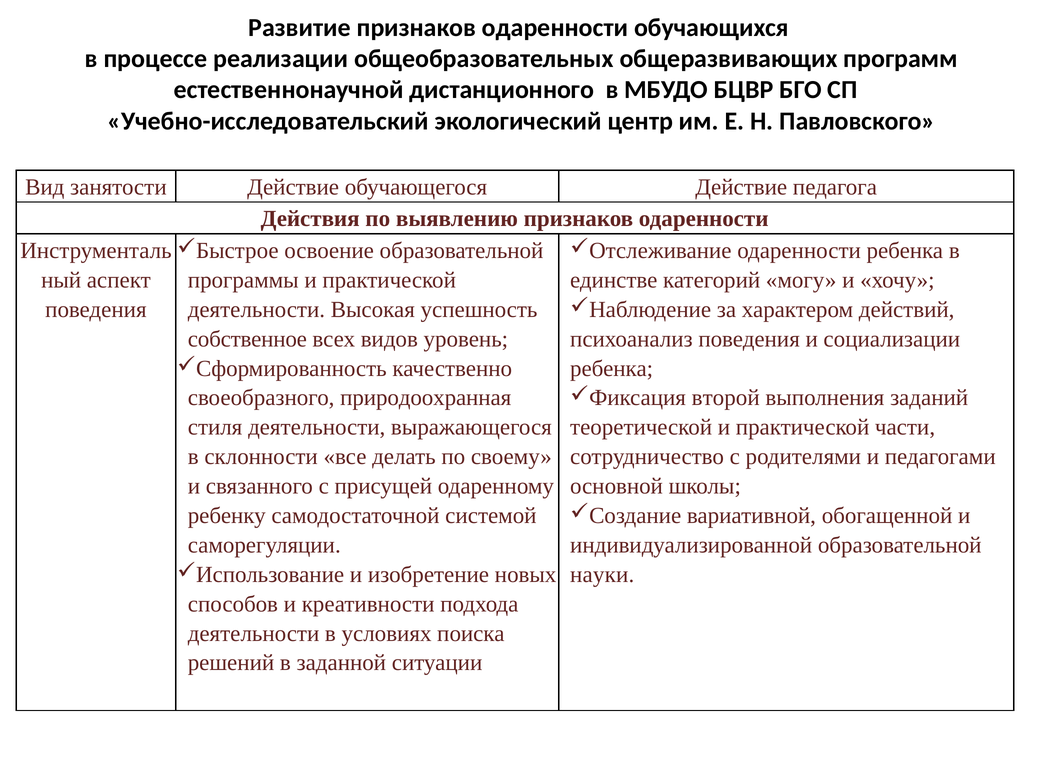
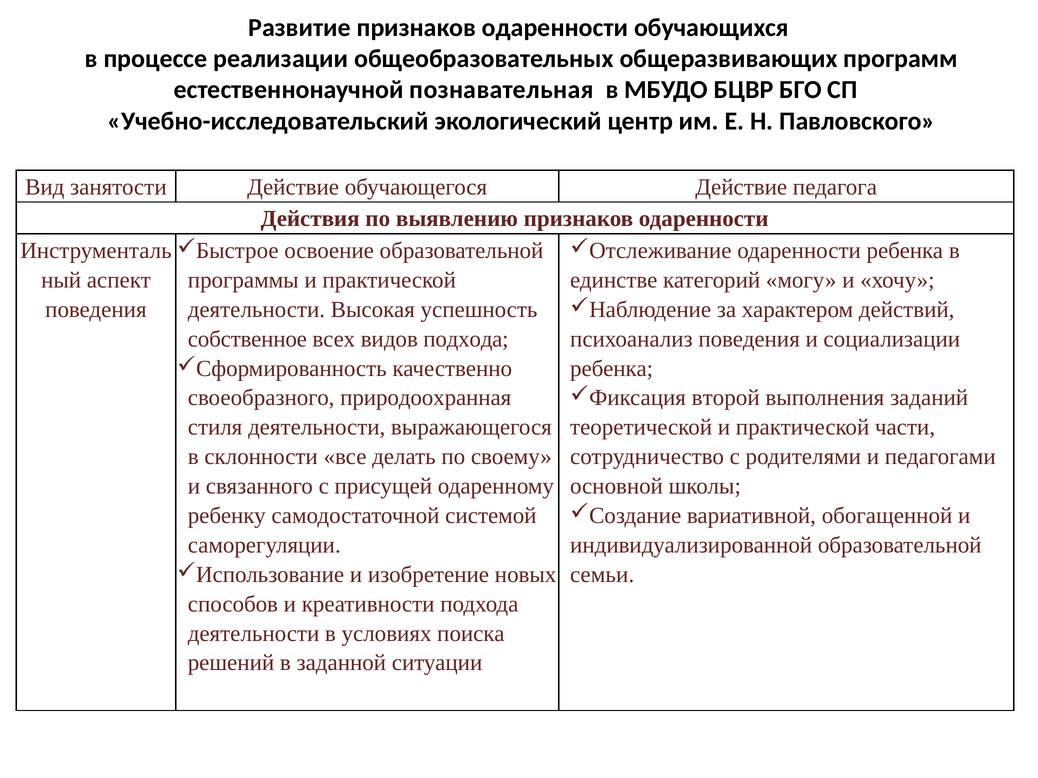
дистанционного: дистанционного -> познавательная
видов уровень: уровень -> подхода
науки: науки -> семьи
